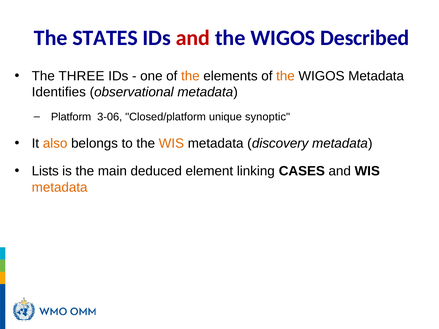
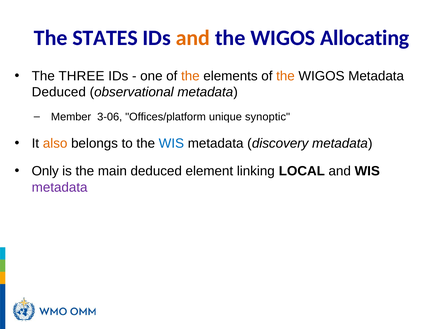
and at (193, 38) colour: red -> orange
Described: Described -> Allocating
Identifies at (59, 92): Identifies -> Deduced
Platform: Platform -> Member
Closed/platform: Closed/platform -> Offices/platform
WIS at (171, 144) colour: orange -> blue
Lists: Lists -> Only
CASES: CASES -> LOCAL
metadata at (60, 187) colour: orange -> purple
